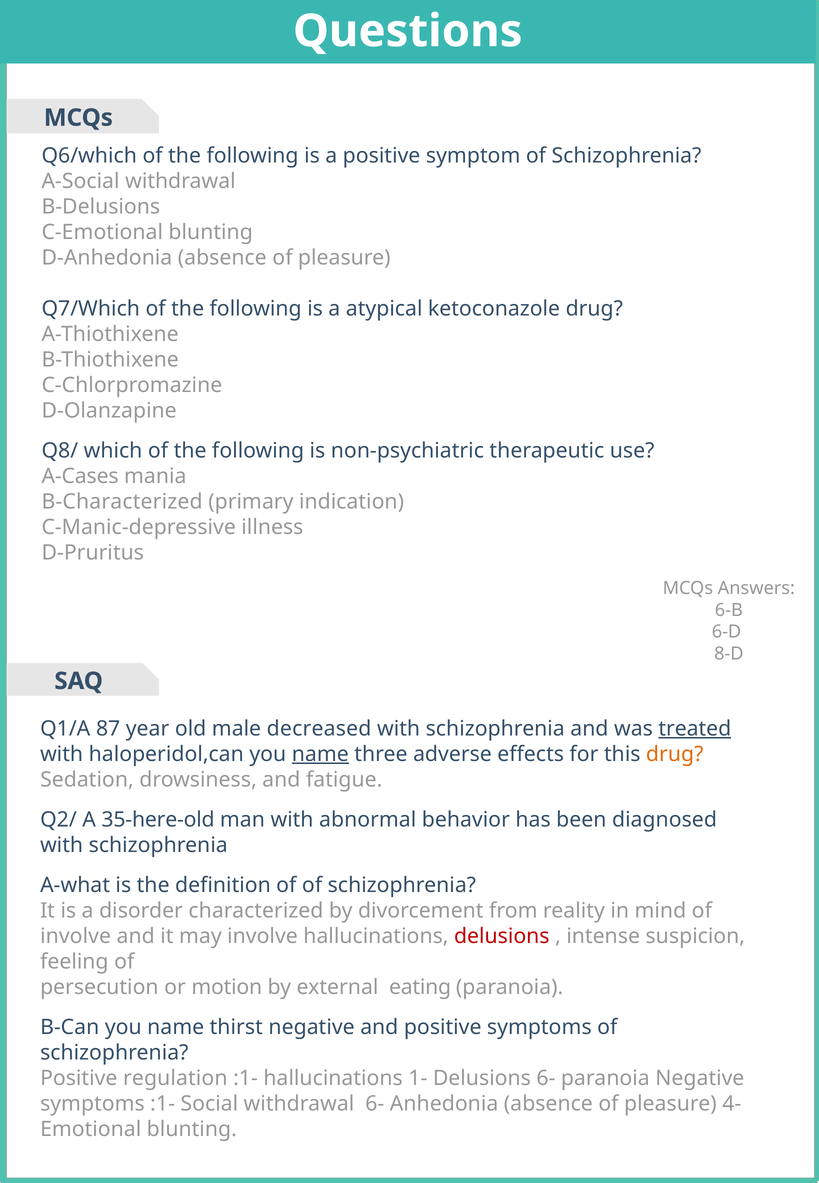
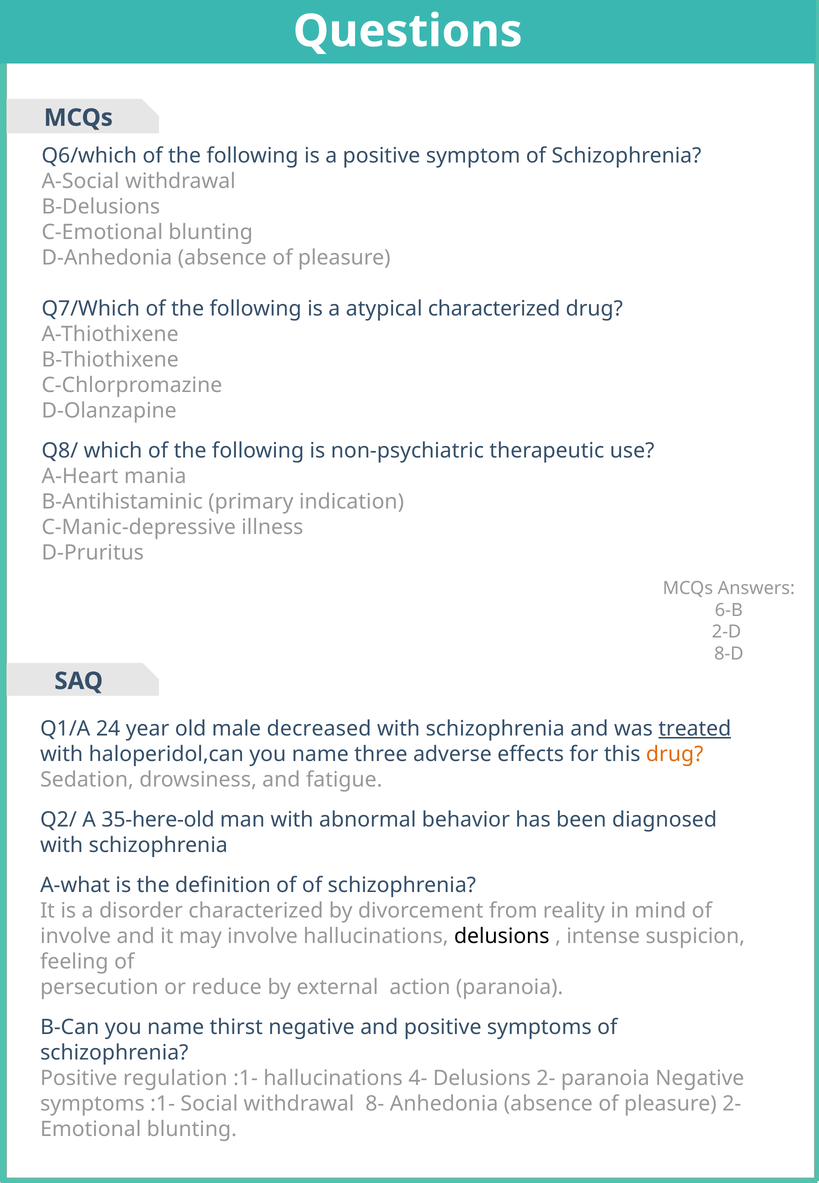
atypical ketoconazole: ketoconazole -> characterized
A-Cases: A-Cases -> A-Heart
B-Characterized: B-Characterized -> B-Antihistaminic
6-D: 6-D -> 2-D
87: 87 -> 24
name at (320, 754) underline: present -> none
delusions at (502, 936) colour: red -> black
motion: motion -> reduce
eating: eating -> action
1-: 1- -> 4-
Delusions 6-: 6- -> 2-
withdrawal 6-: 6- -> 8-
pleasure 4-: 4- -> 2-
